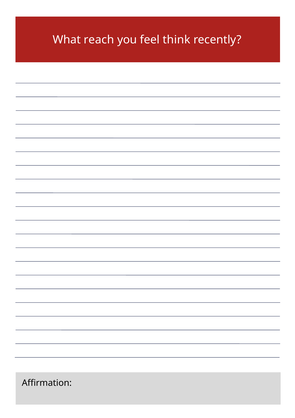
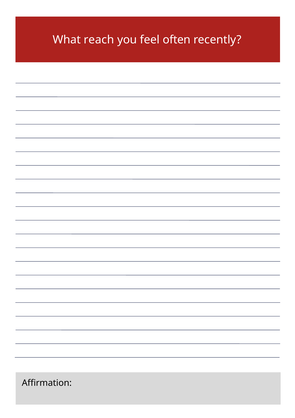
think: think -> often
